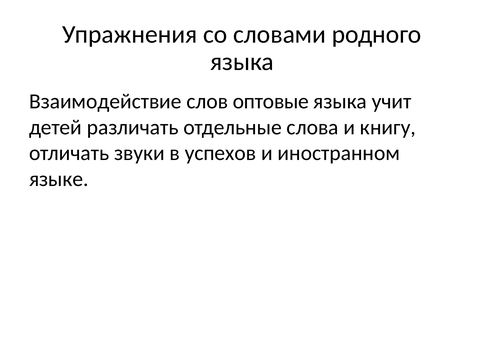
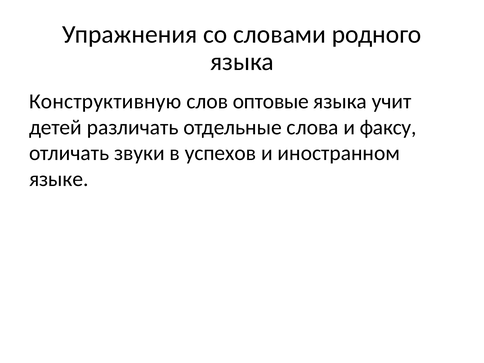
Взаимодействие: Взаимодействие -> Конструктивную
книгу: книгу -> факсу
